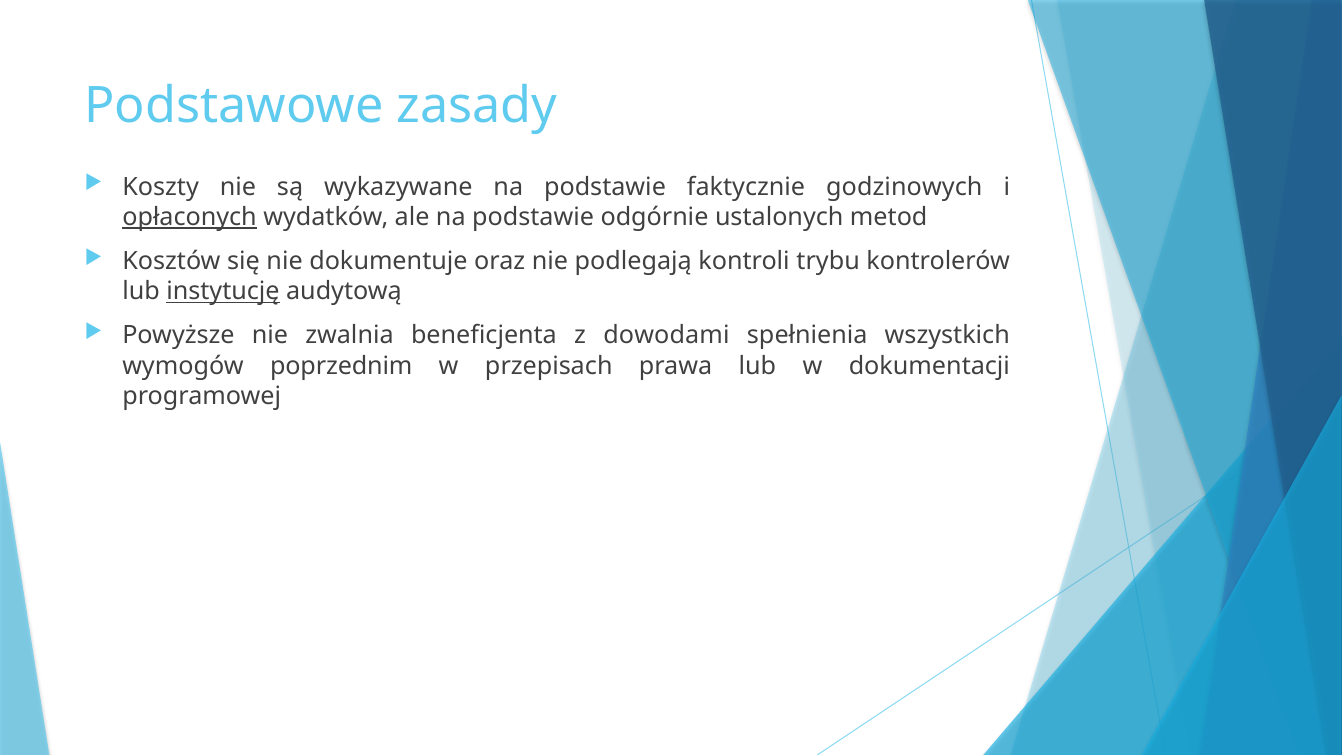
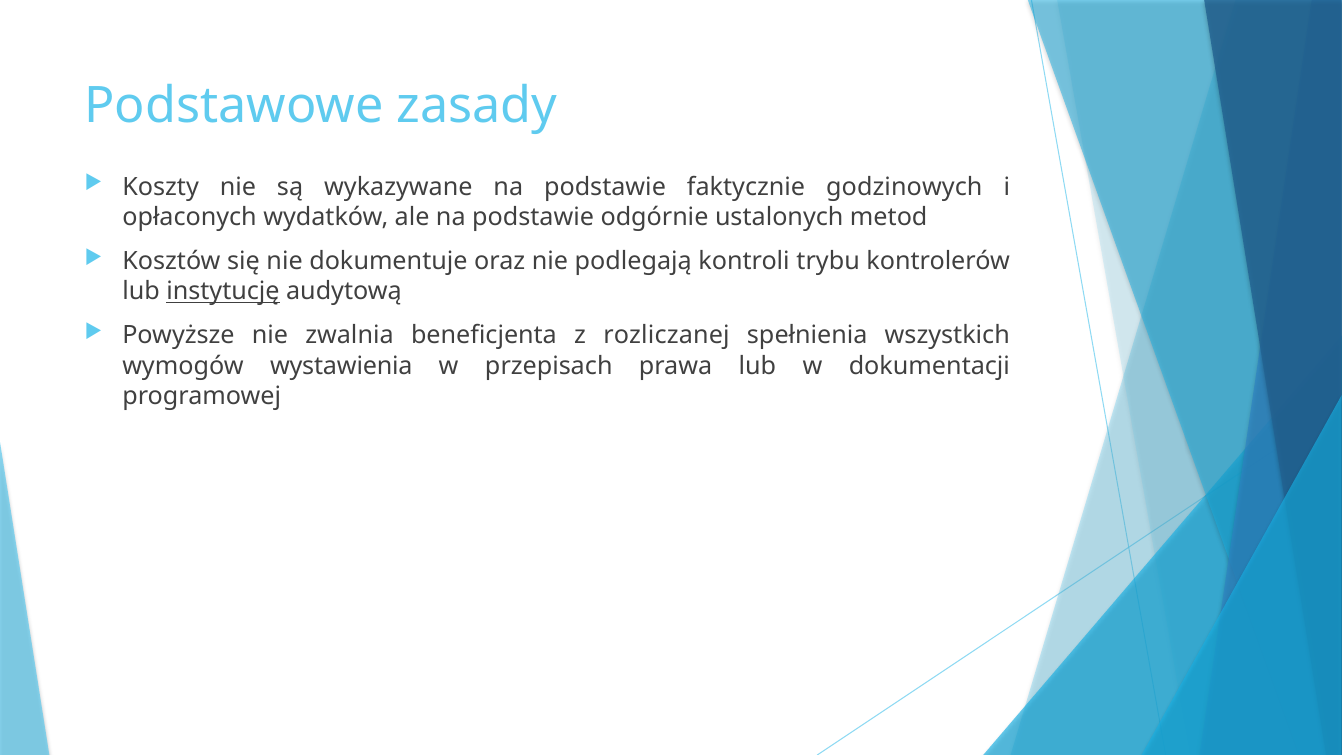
opłaconych underline: present -> none
dowodami: dowodami -> rozliczanej
poprzednim: poprzednim -> wystawienia
